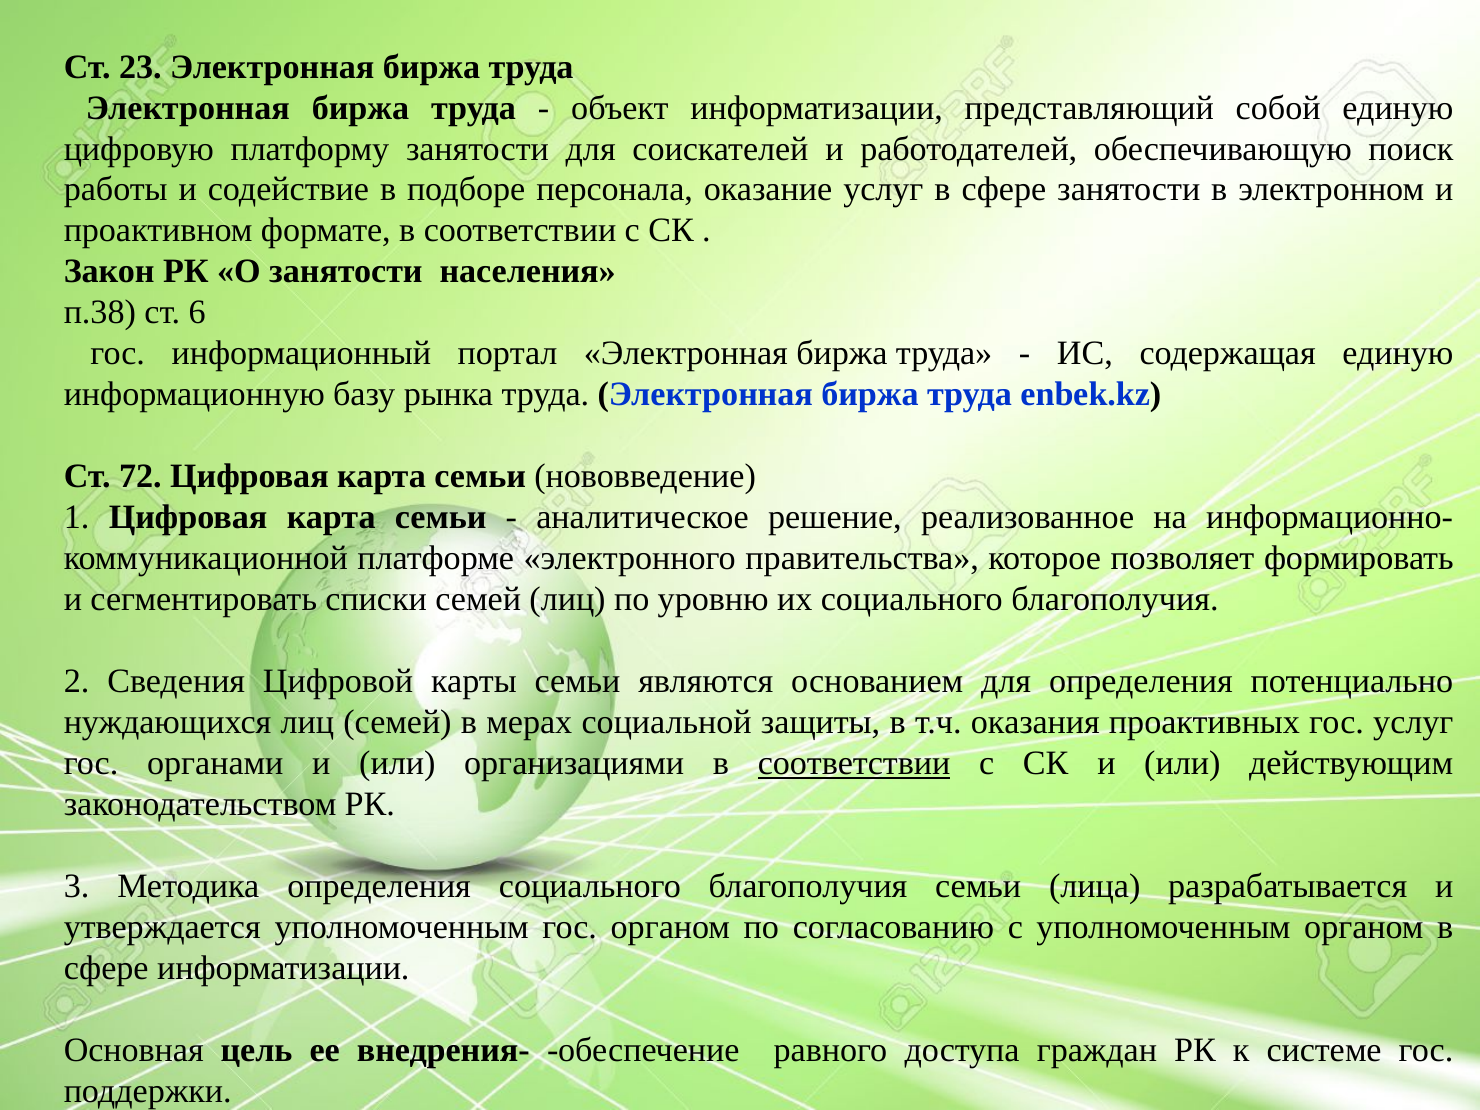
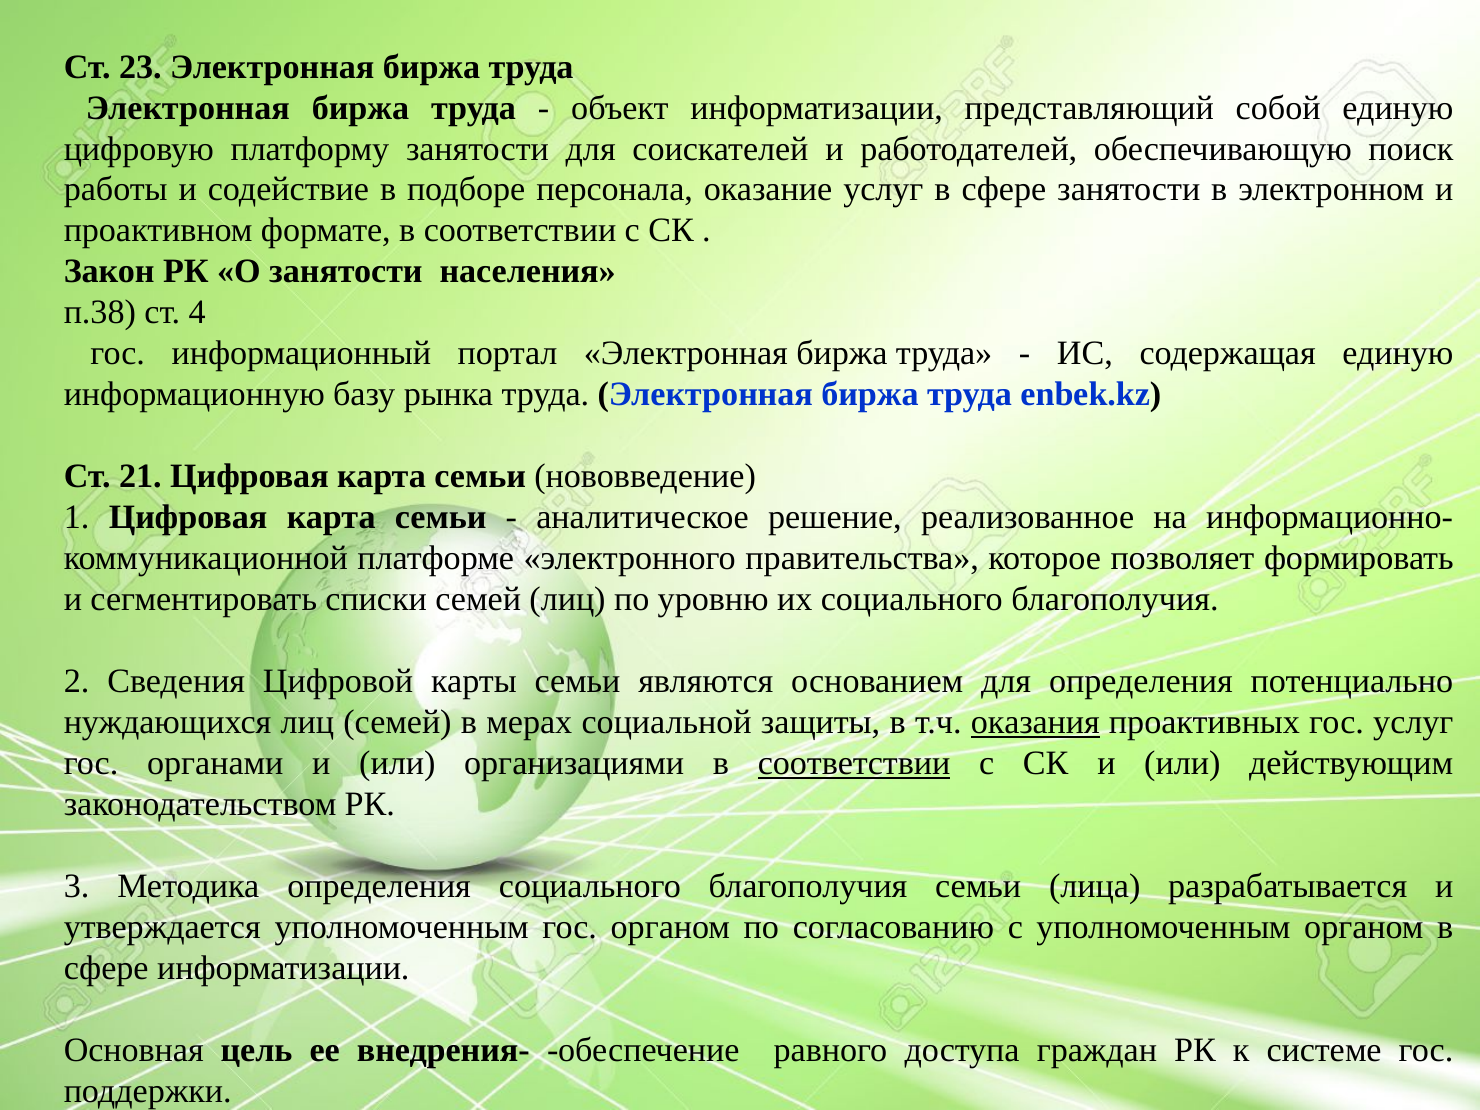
6: 6 -> 4
72: 72 -> 21
оказания underline: none -> present
